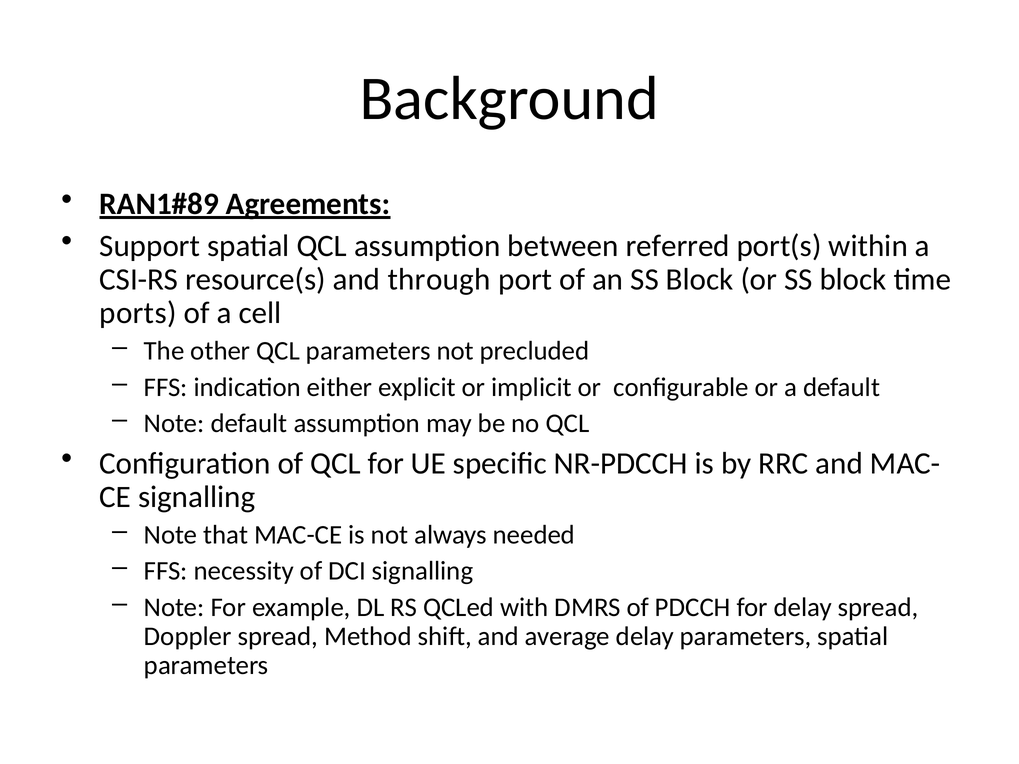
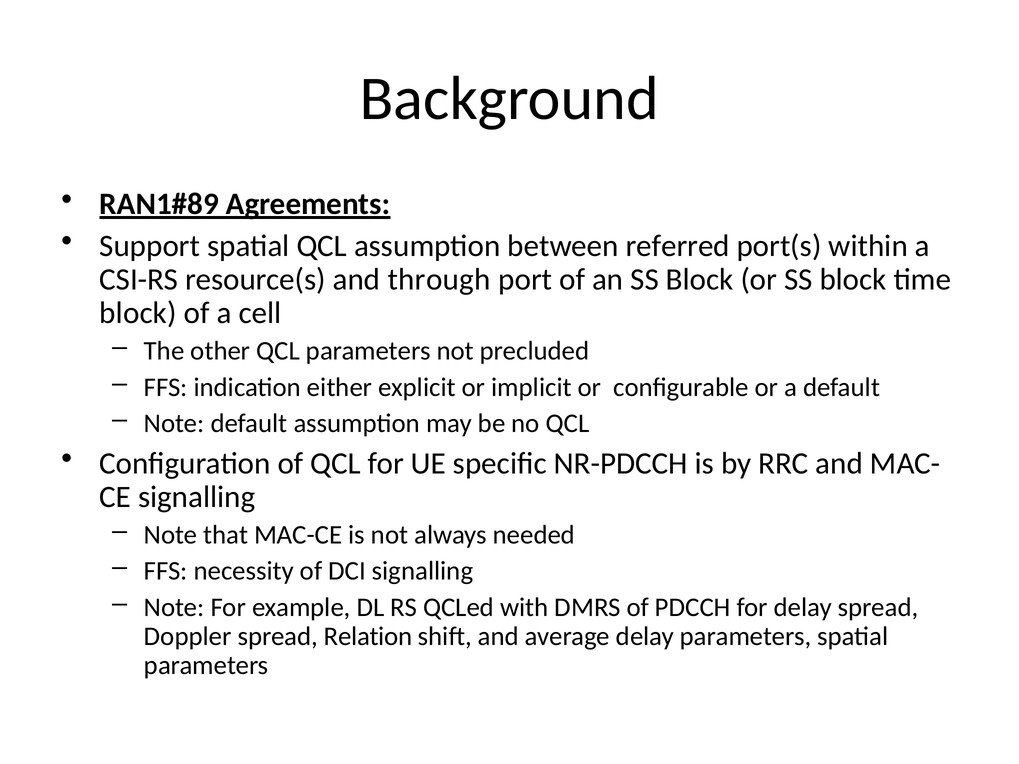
ports at (138, 313): ports -> block
Method: Method -> Relation
